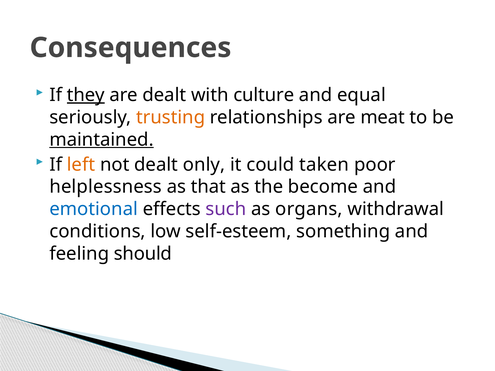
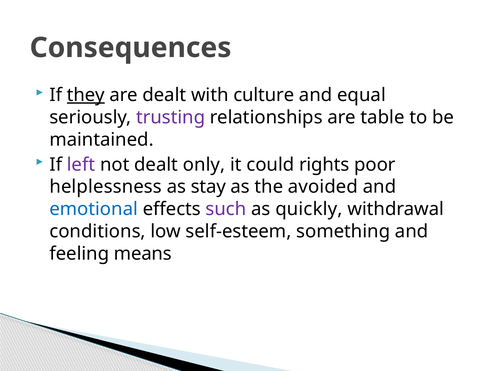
trusting colour: orange -> purple
meat: meat -> table
maintained underline: present -> none
left colour: orange -> purple
taken: taken -> rights
that: that -> stay
become: become -> avoided
organs: organs -> quickly
should: should -> means
